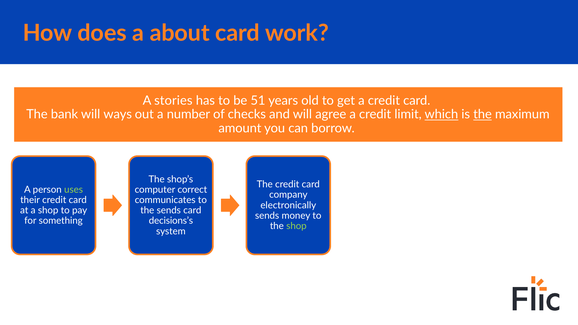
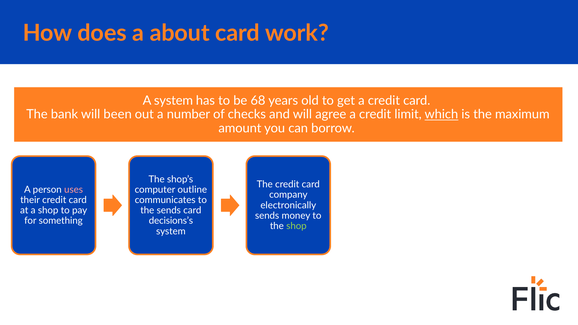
A stories: stories -> system
51: 51 -> 68
ways: ways -> been
the at (483, 114) underline: present -> none
uses colour: light green -> pink
correct: correct -> outline
